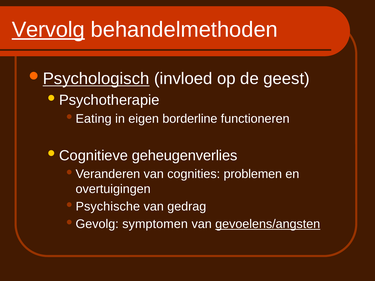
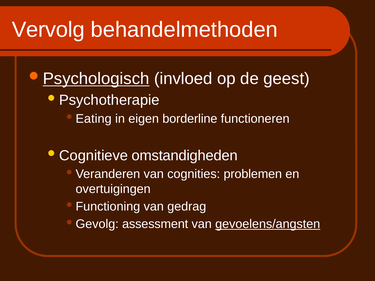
Vervolg underline: present -> none
geheugenverlies: geheugenverlies -> omstandigheden
Psychische: Psychische -> Functioning
symptomen: symptomen -> assessment
